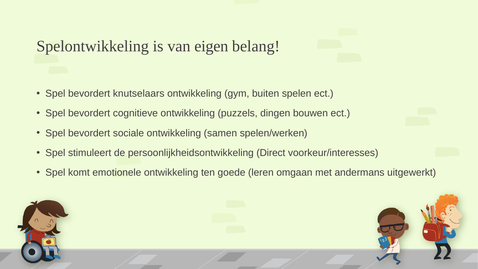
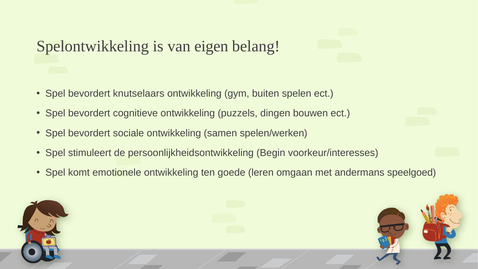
Direct: Direct -> Begin
uitgewerkt: uitgewerkt -> speelgoed
